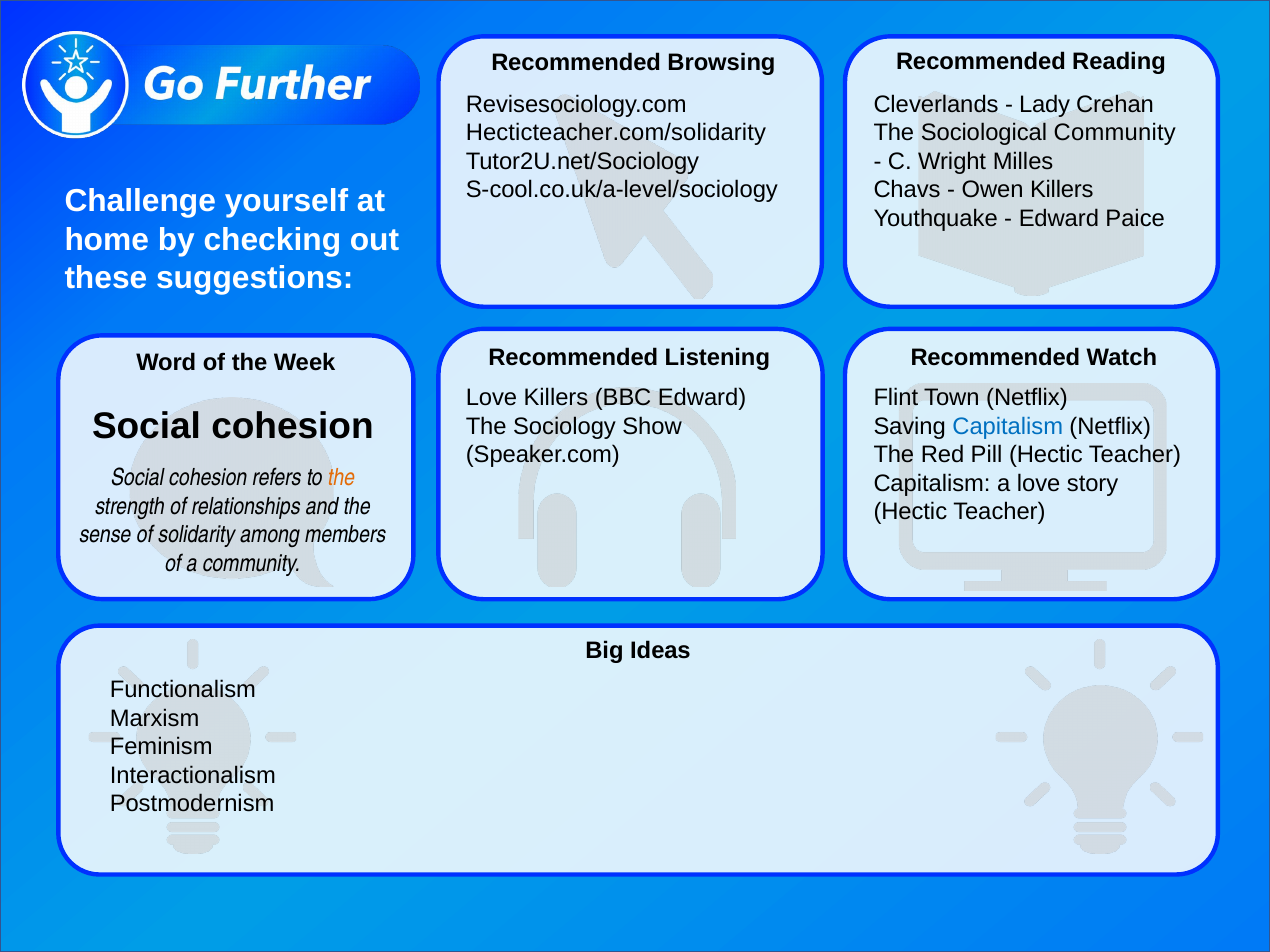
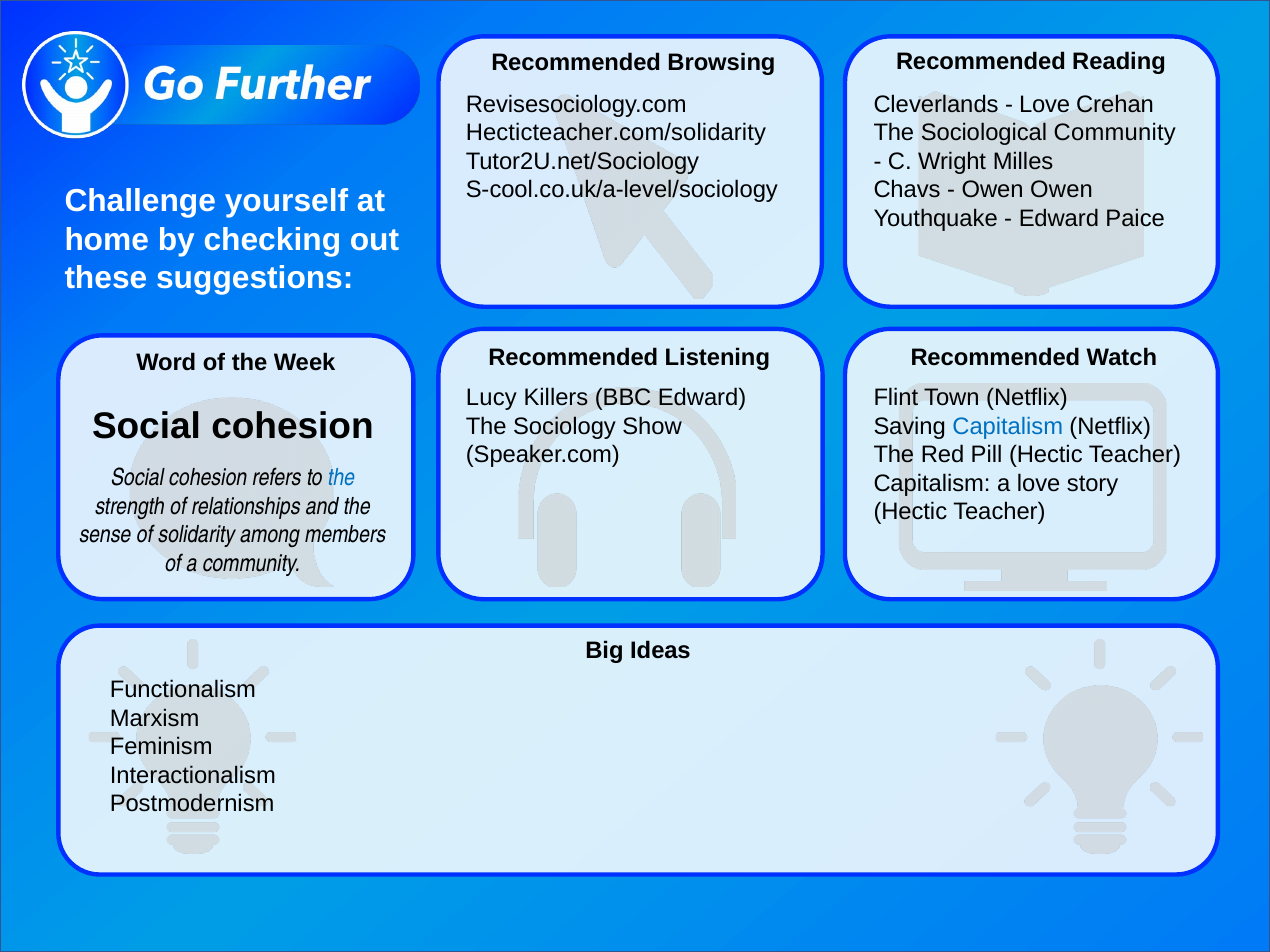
Lady at (1045, 104): Lady -> Love
Owen Killers: Killers -> Owen
Love at (492, 398): Love -> Lucy
the at (341, 478) colour: orange -> blue
